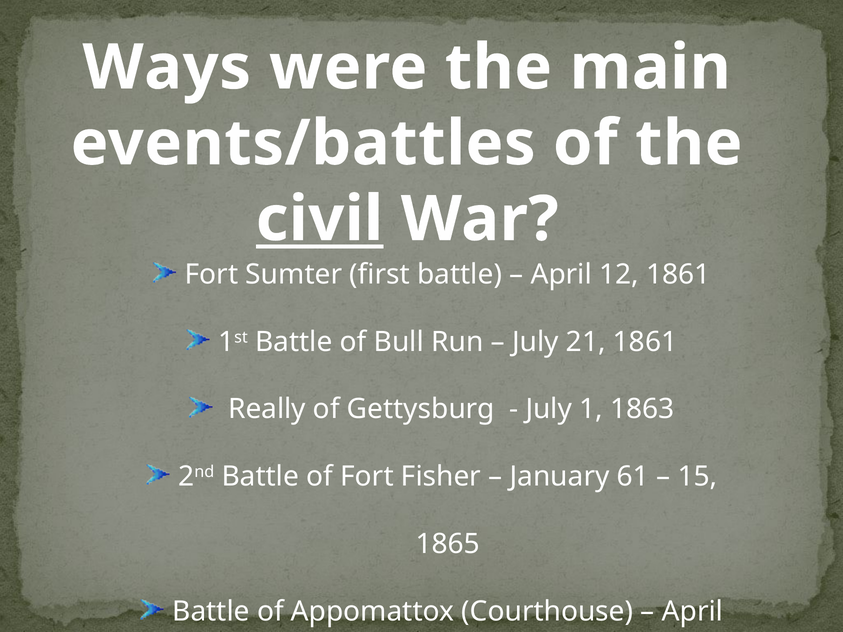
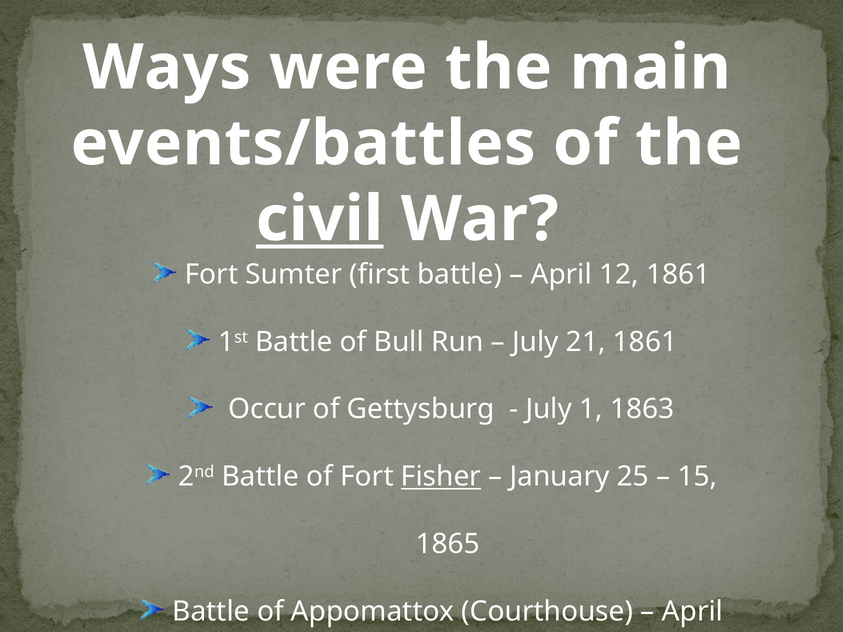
Really: Really -> Occur
Fisher underline: none -> present
61: 61 -> 25
